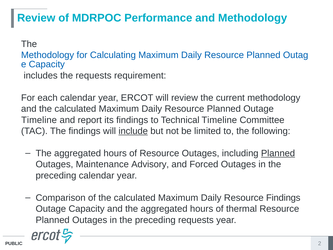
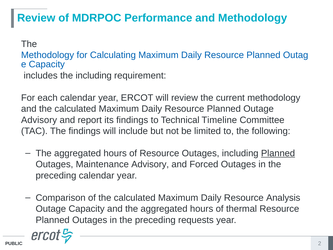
the requests: requests -> including
Timeline at (39, 120): Timeline -> Advisory
include underline: present -> none
Resource Findings: Findings -> Analysis
